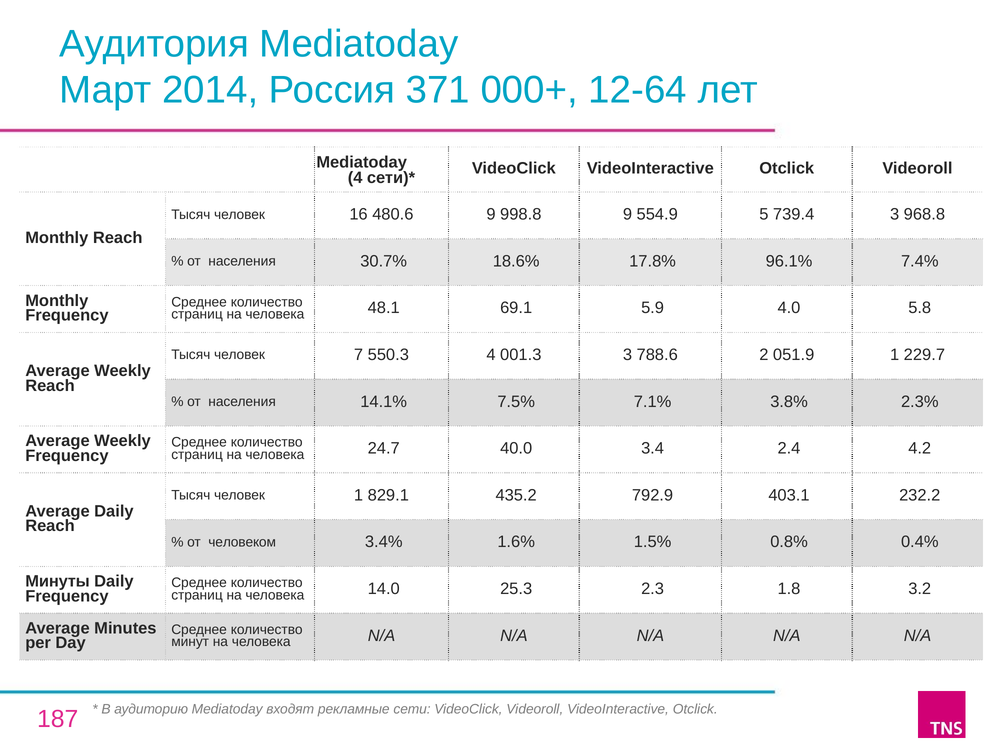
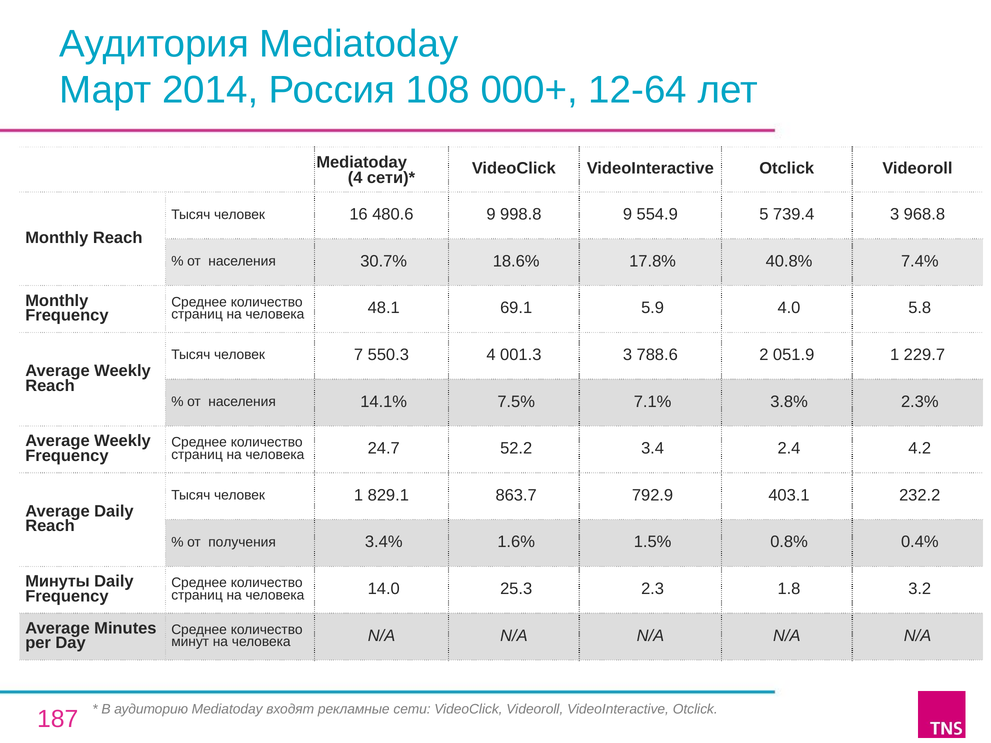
371: 371 -> 108
96.1%: 96.1% -> 40.8%
40.0: 40.0 -> 52.2
435.2: 435.2 -> 863.7
человеком: человеком -> получения
